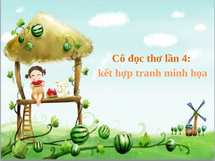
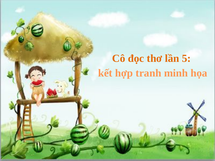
4: 4 -> 5
